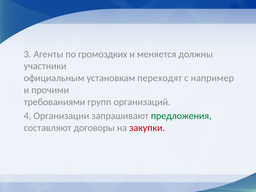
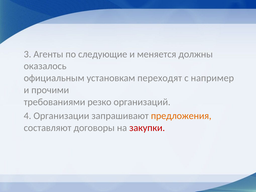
громоздких: громоздких -> следующие
участники: участники -> оказалось
групп: групп -> резко
предложения colour: green -> orange
